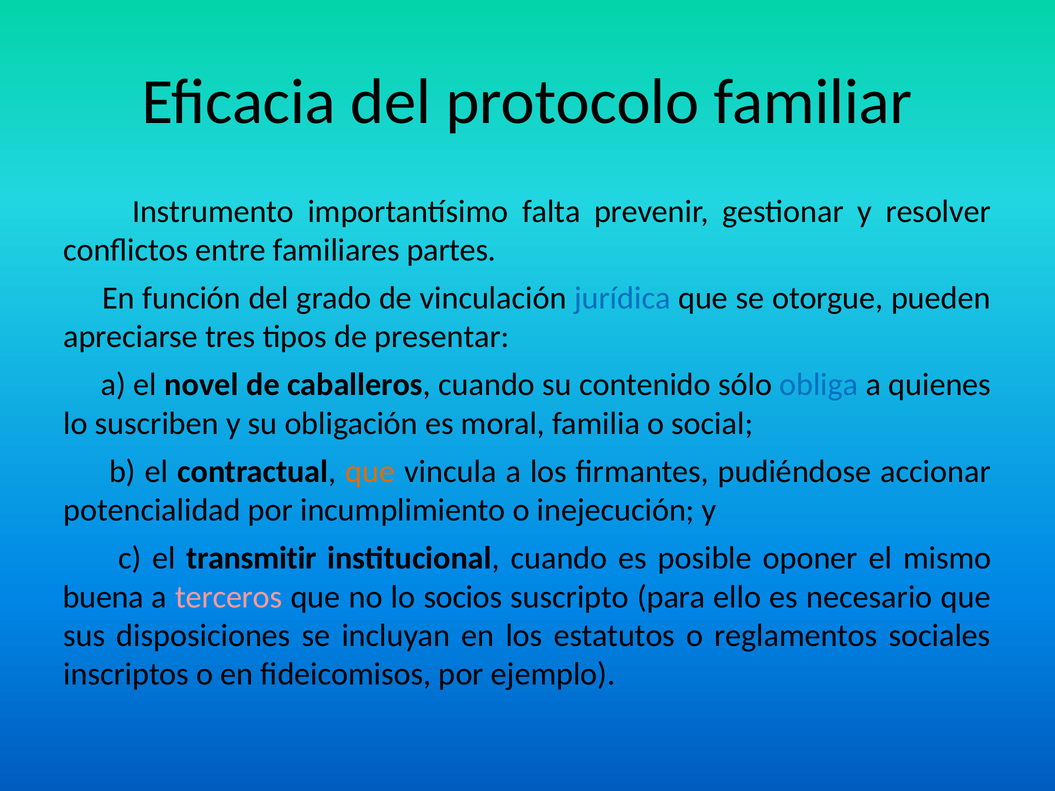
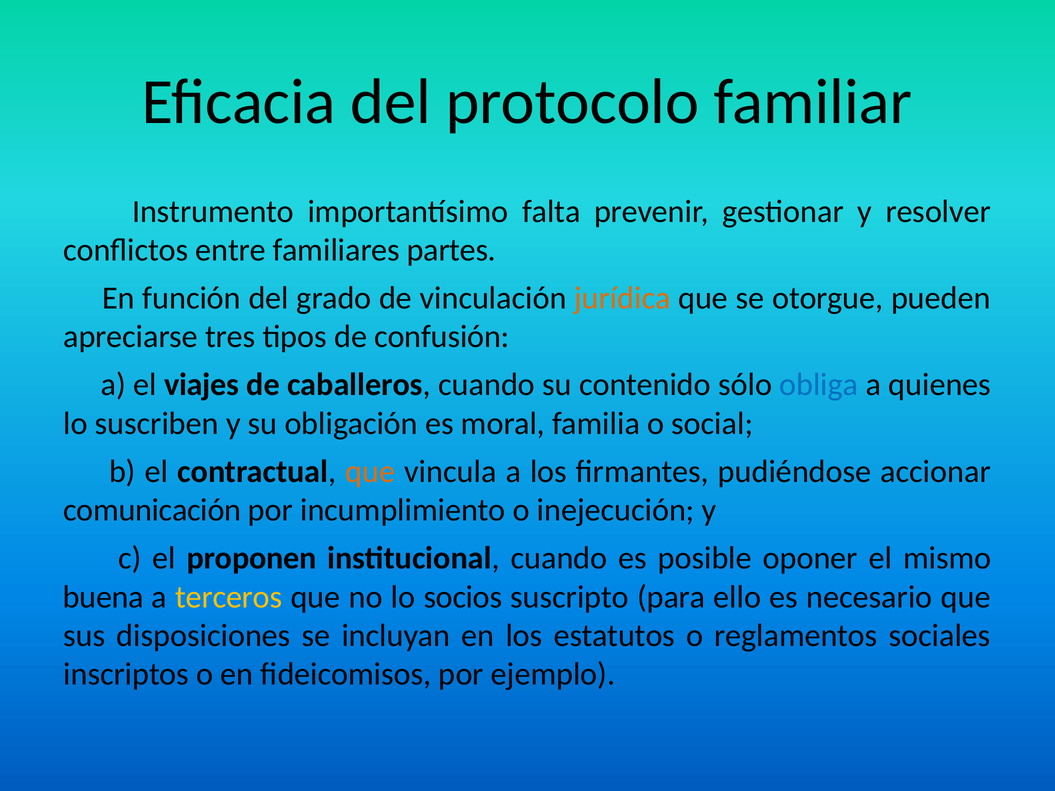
jurídica colour: blue -> orange
presentar: presentar -> confusión
novel: novel -> viajes
potencialidad: potencialidad -> comunicación
transmitir: transmitir -> proponen
terceros colour: pink -> yellow
